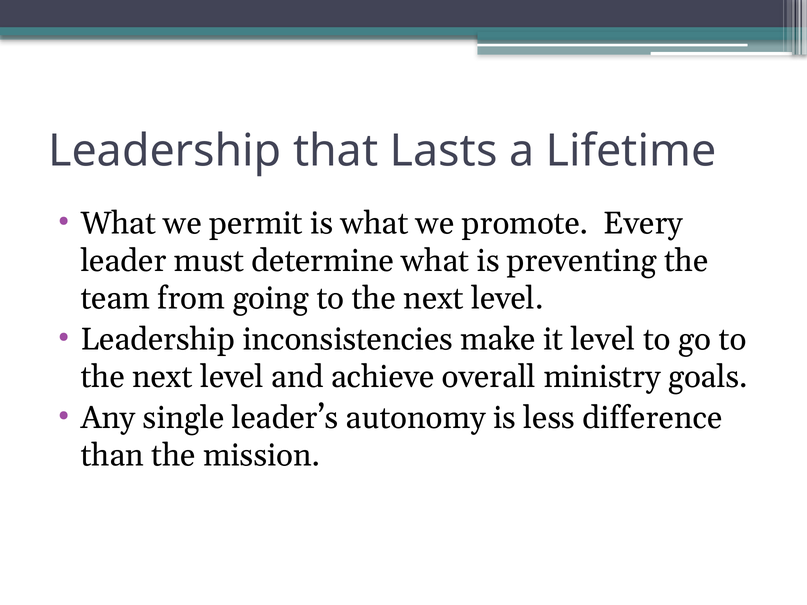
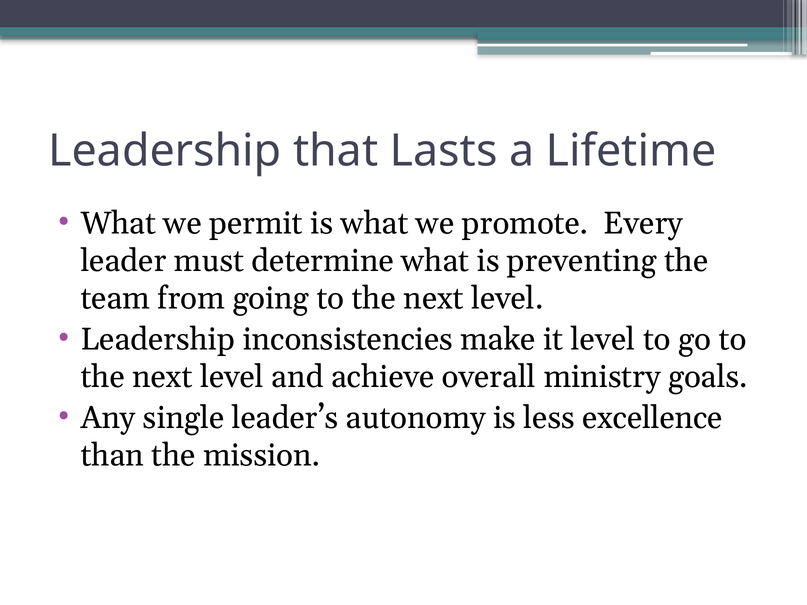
difference: difference -> excellence
